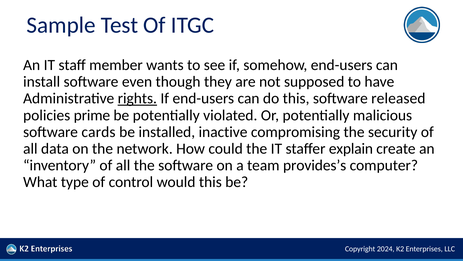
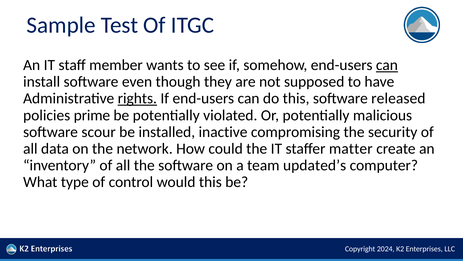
can at (387, 65) underline: none -> present
cards: cards -> scour
explain: explain -> matter
provides’s: provides’s -> updated’s
